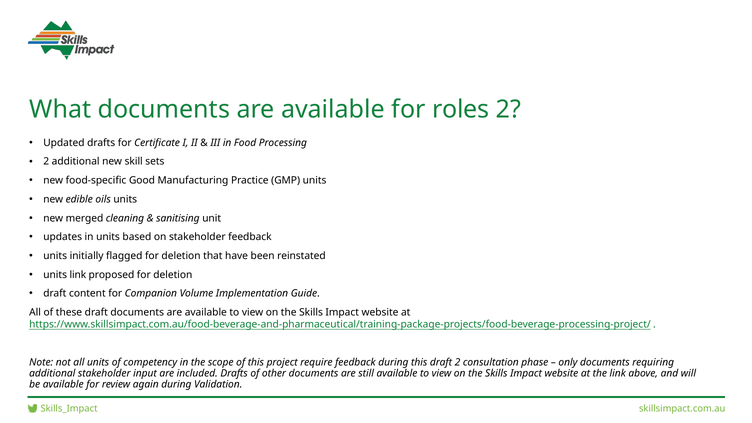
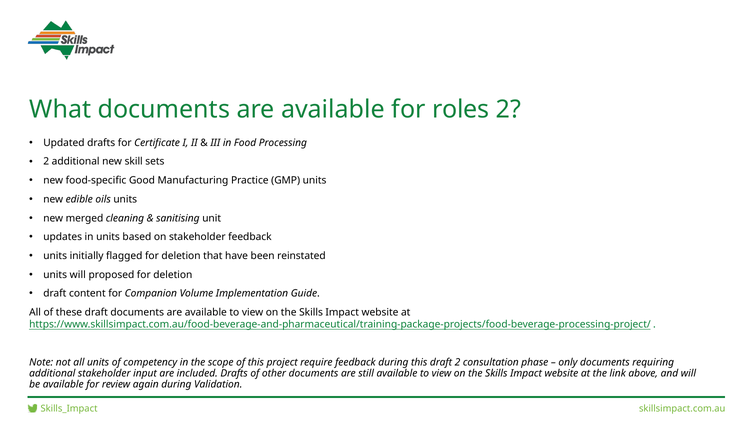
units link: link -> will
